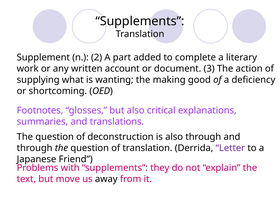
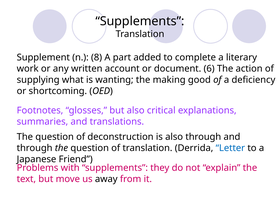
2: 2 -> 8
3: 3 -> 6
Letter colour: purple -> blue
